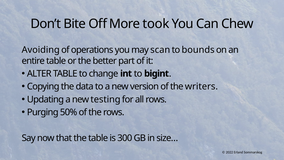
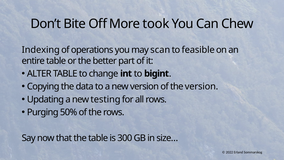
Avoiding: Avoiding -> Indexing
bounds: bounds -> feasible
the writers: writers -> version
